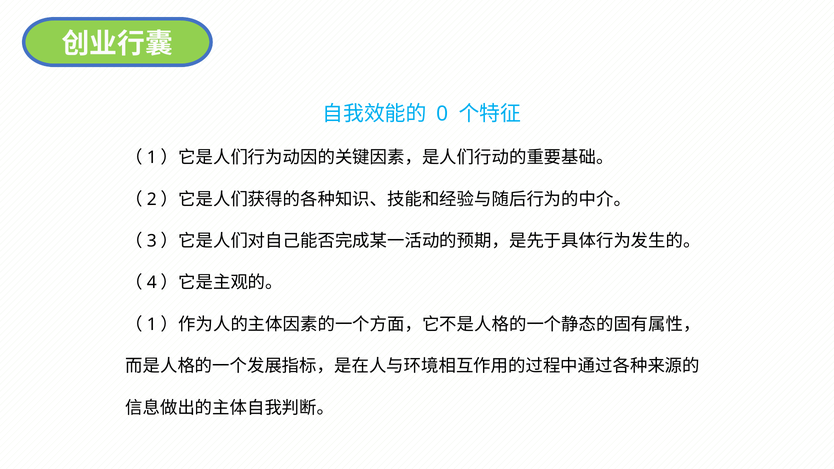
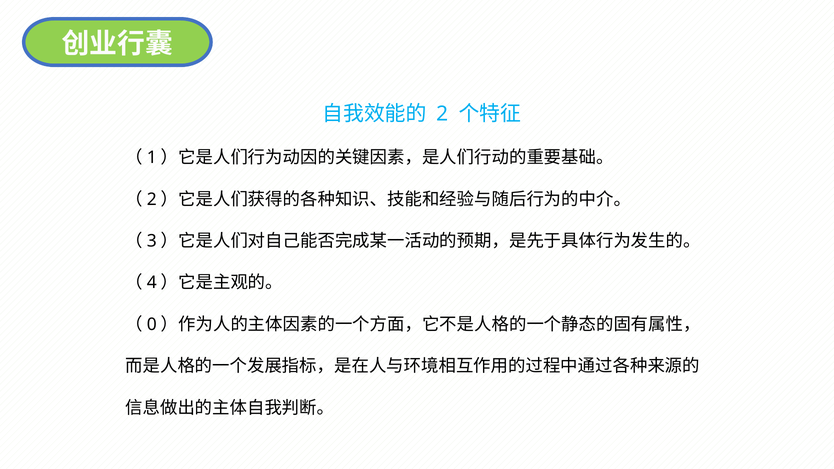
0 at (442, 114): 0 -> 2
1 at (152, 324): 1 -> 0
